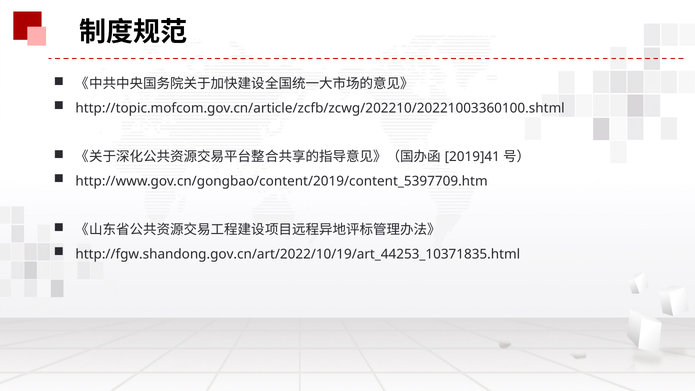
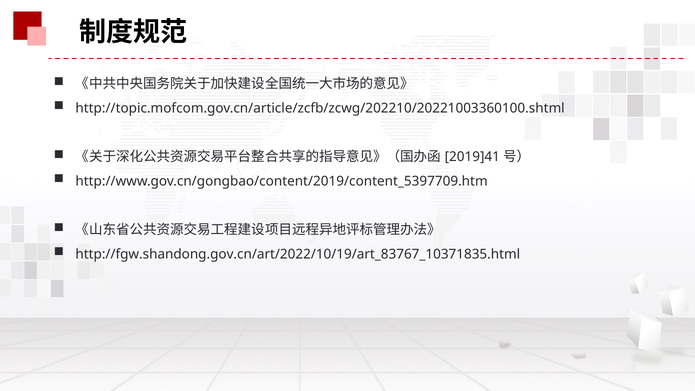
http://fgw.shandong.gov.cn/art/2022/10/19/art_44253_10371835.html: http://fgw.shandong.gov.cn/art/2022/10/19/art_44253_10371835.html -> http://fgw.shandong.gov.cn/art/2022/10/19/art_83767_10371835.html
